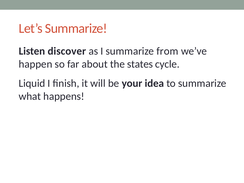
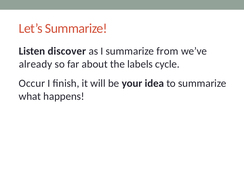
happen: happen -> already
states: states -> labels
Liquid: Liquid -> Occur
